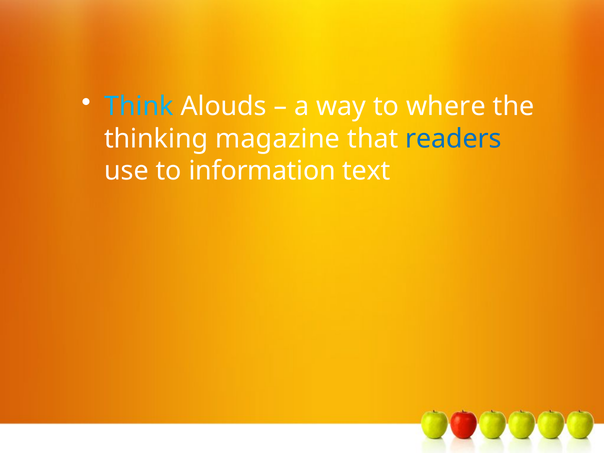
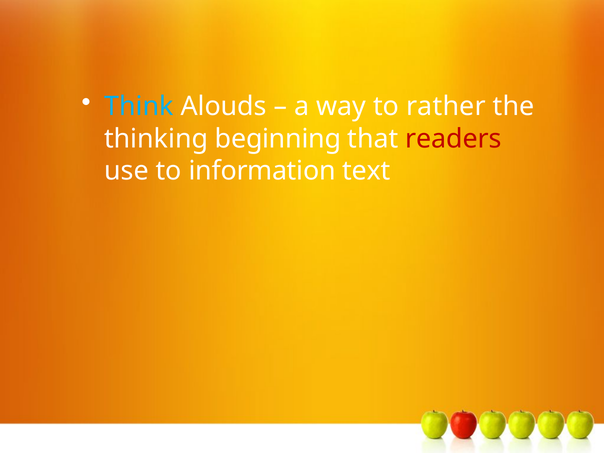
where: where -> rather
magazine: magazine -> beginning
readers colour: blue -> red
